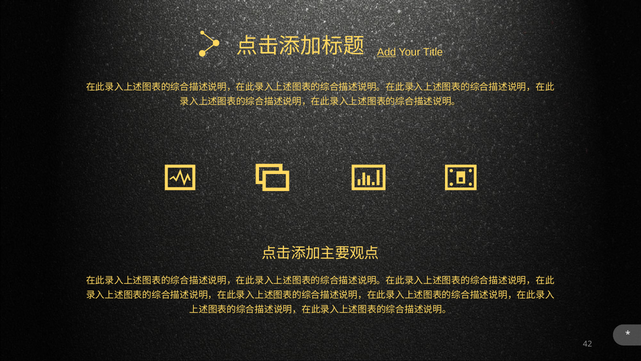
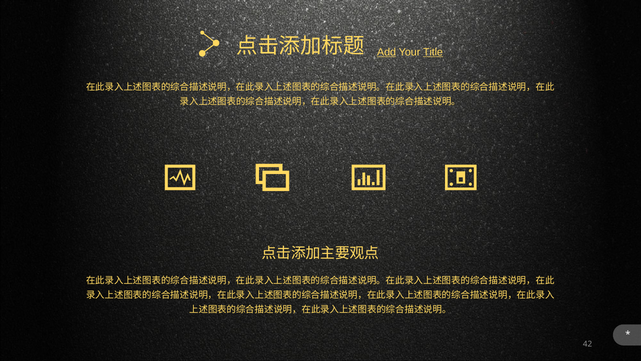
Title underline: none -> present
